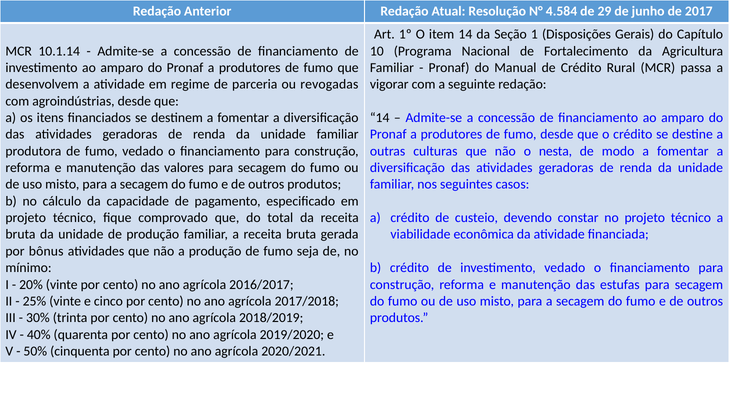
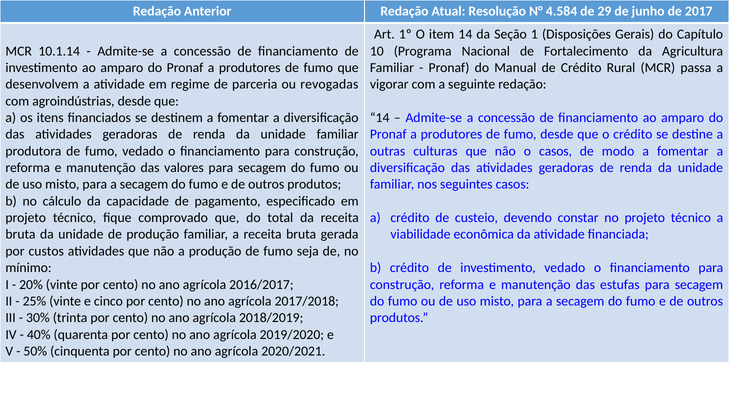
o nesta: nesta -> casos
bônus: bônus -> custos
